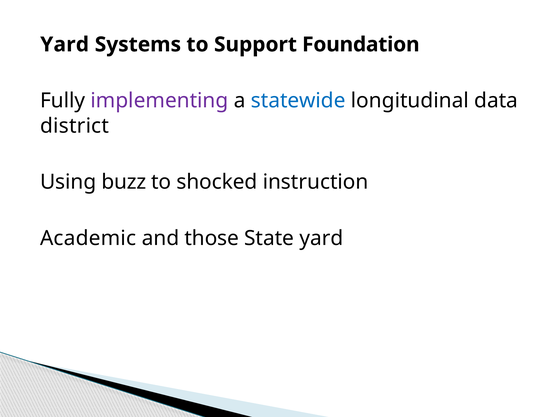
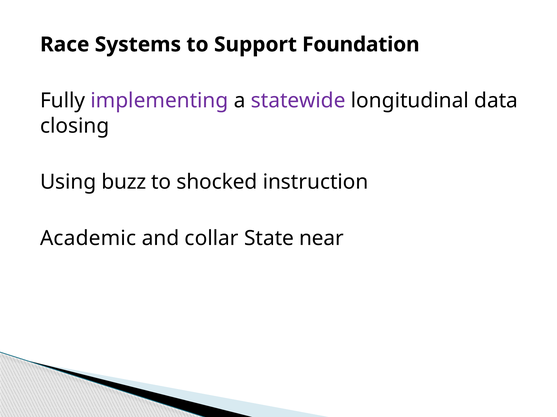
Yard at (65, 45): Yard -> Race
statewide colour: blue -> purple
district: district -> closing
those: those -> collar
State yard: yard -> near
